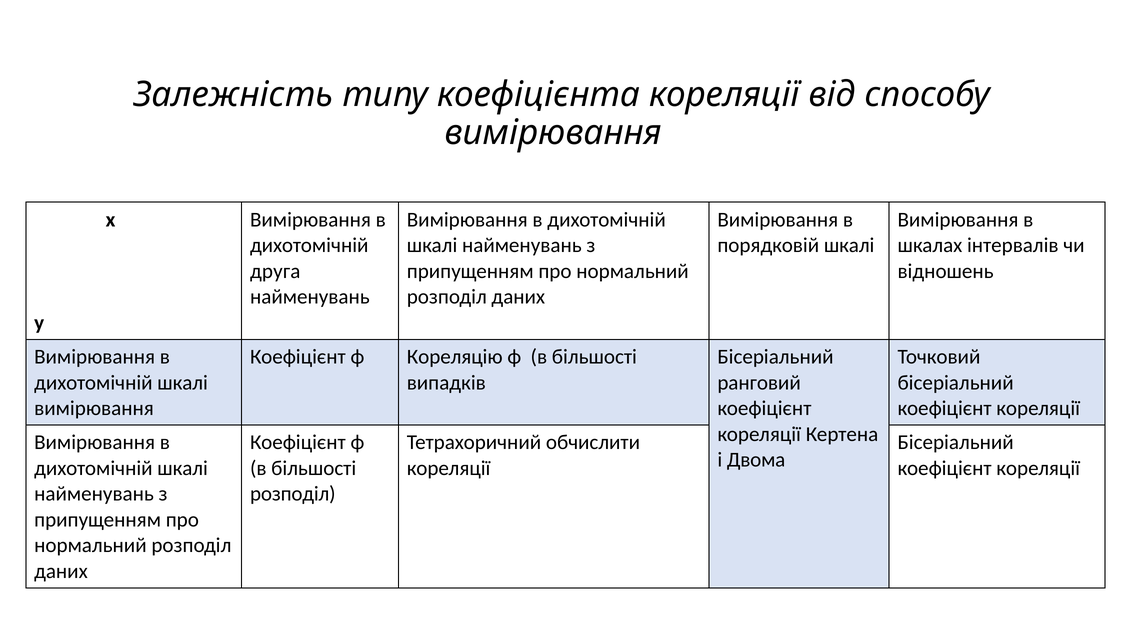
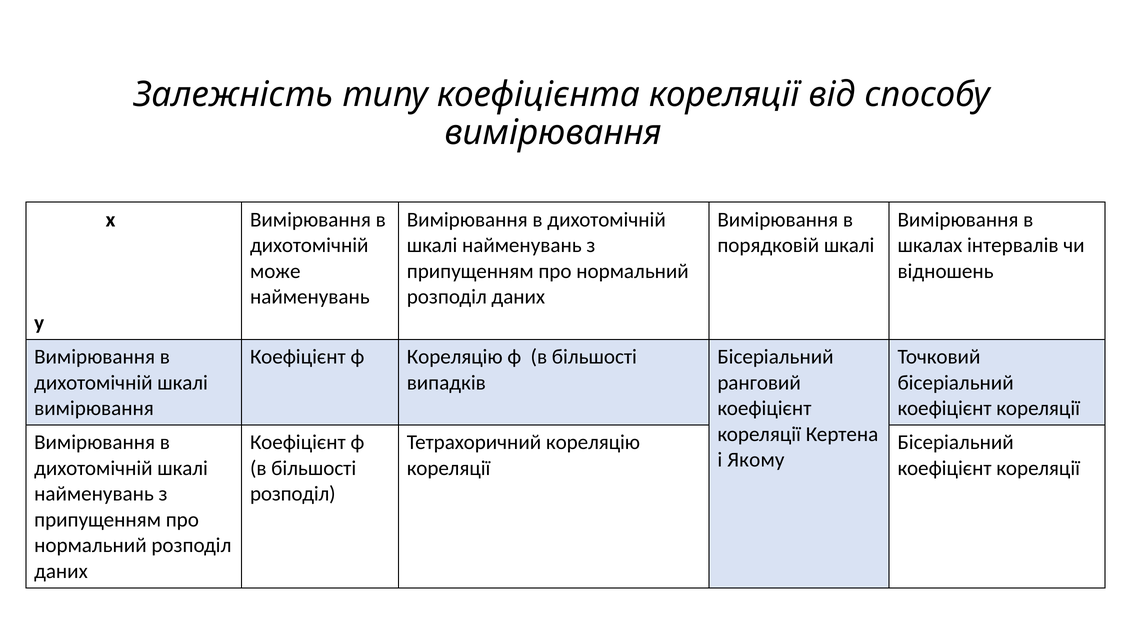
друга: друга -> може
Тетрахоричний обчислити: обчислити -> кореляцію
Двома: Двома -> Якому
